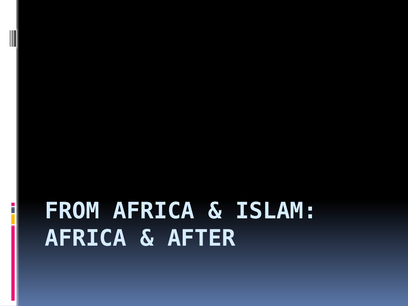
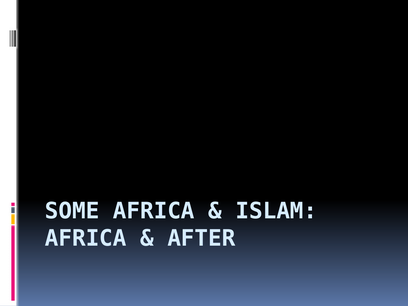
FROM: FROM -> SOME
